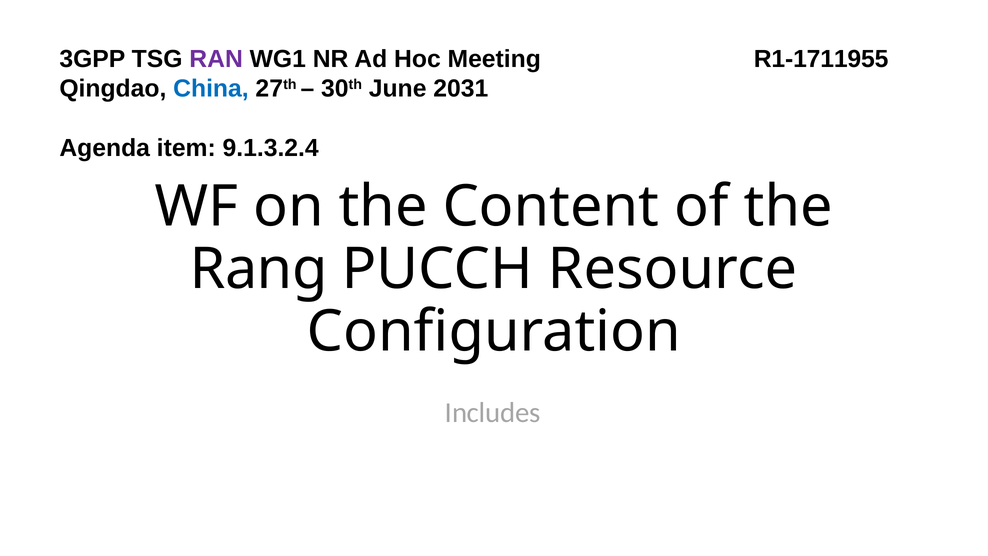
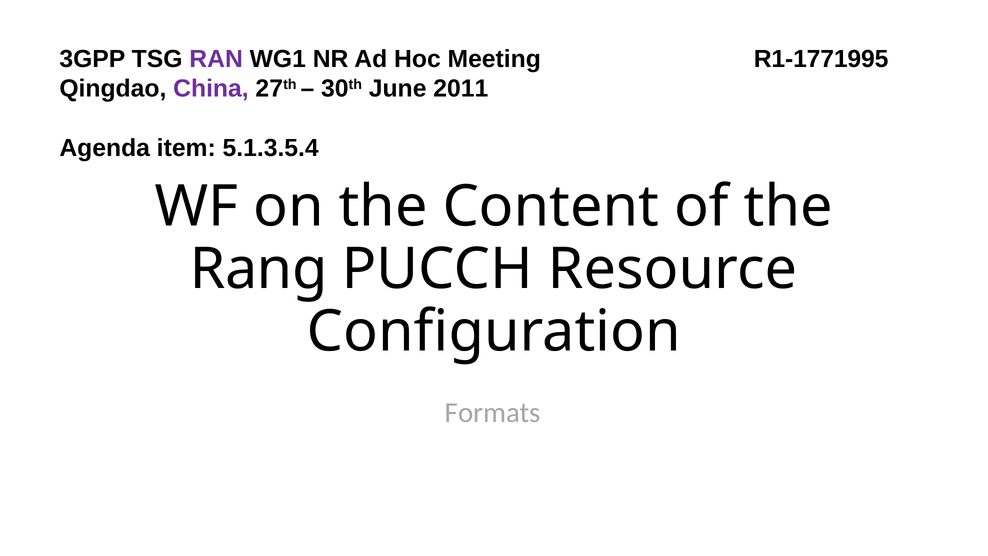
R1-1711955: R1-1711955 -> R1-1771995
China colour: blue -> purple
2031: 2031 -> 2011
9.1.3.2.4: 9.1.3.2.4 -> 5.1.3.5.4
Includes: Includes -> Formats
